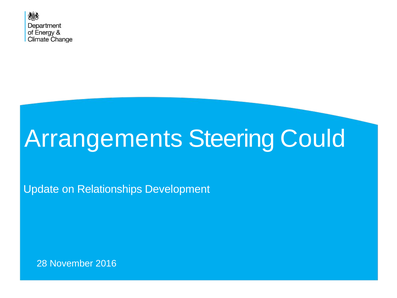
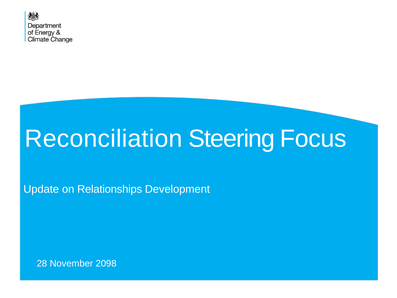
Arrangements: Arrangements -> Reconciliation
Could: Could -> Focus
2016: 2016 -> 2098
